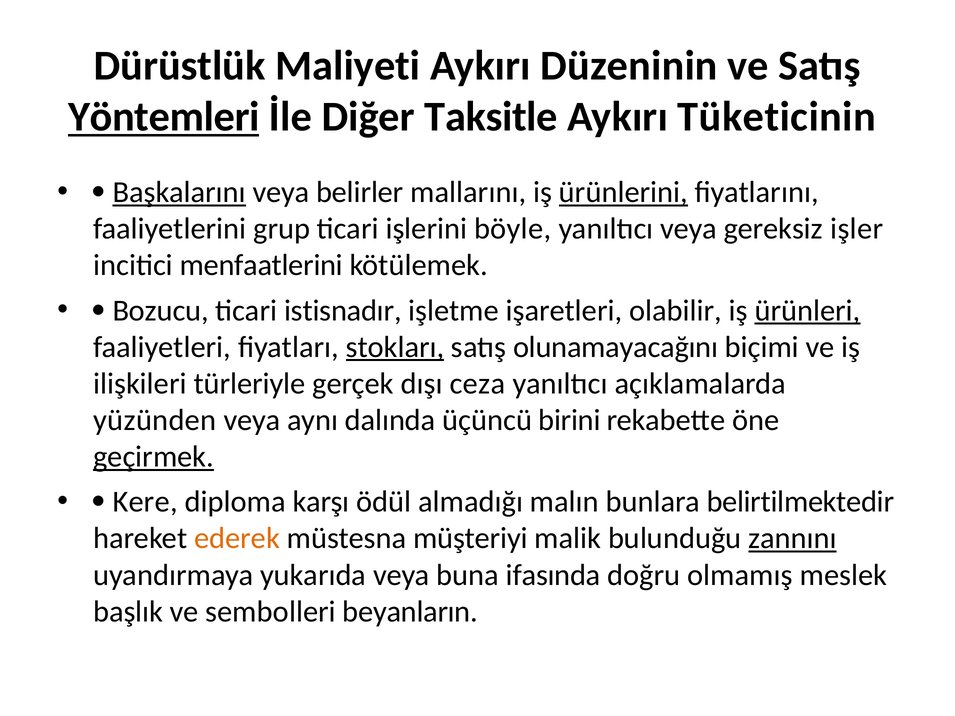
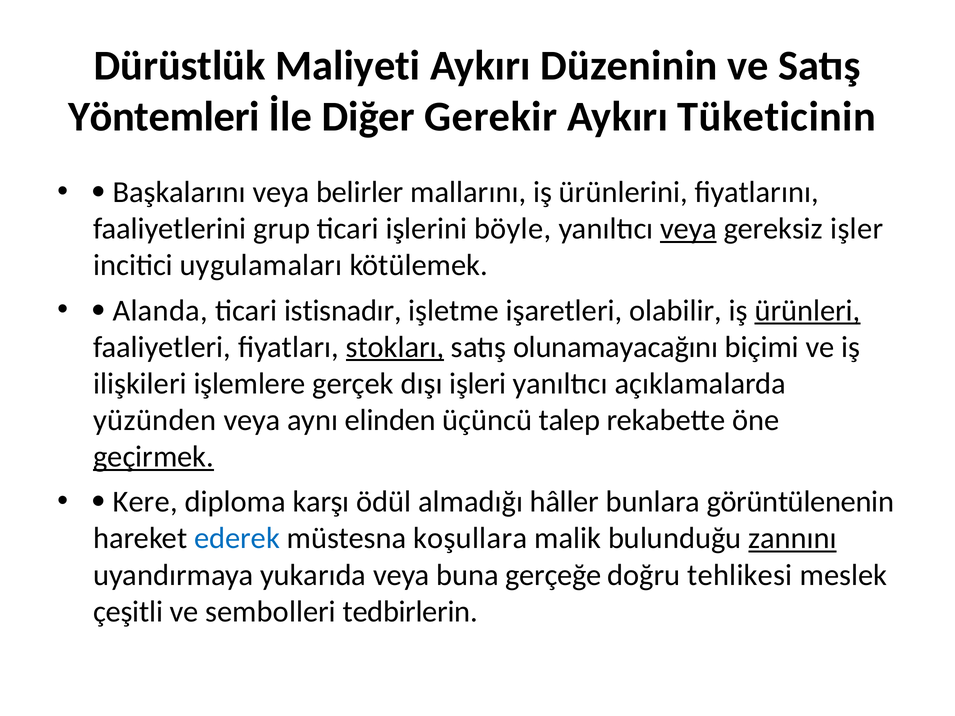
Yöntemleri underline: present -> none
Taksitle: Taksitle -> Gerekir
Başkalarını underline: present -> none
ürünlerini underline: present -> none
veya at (689, 229) underline: none -> present
menfaatlerini: menfaatlerini -> uygulamaları
Bozucu: Bozucu -> Alanda
türleriyle: türleriyle -> işlemlere
ceza: ceza -> işleri
dalında: dalında -> elinden
birini: birini -> talep
malın: malın -> hâller
belirtilmektedir: belirtilmektedir -> görüntülenenin
ederek colour: orange -> blue
müşteriyi: müşteriyi -> koşullara
ifasında: ifasında -> gerçeğe
olmamış: olmamış -> tehlikesi
başlık: başlık -> çeşitli
beyanların: beyanların -> tedbirlerin
